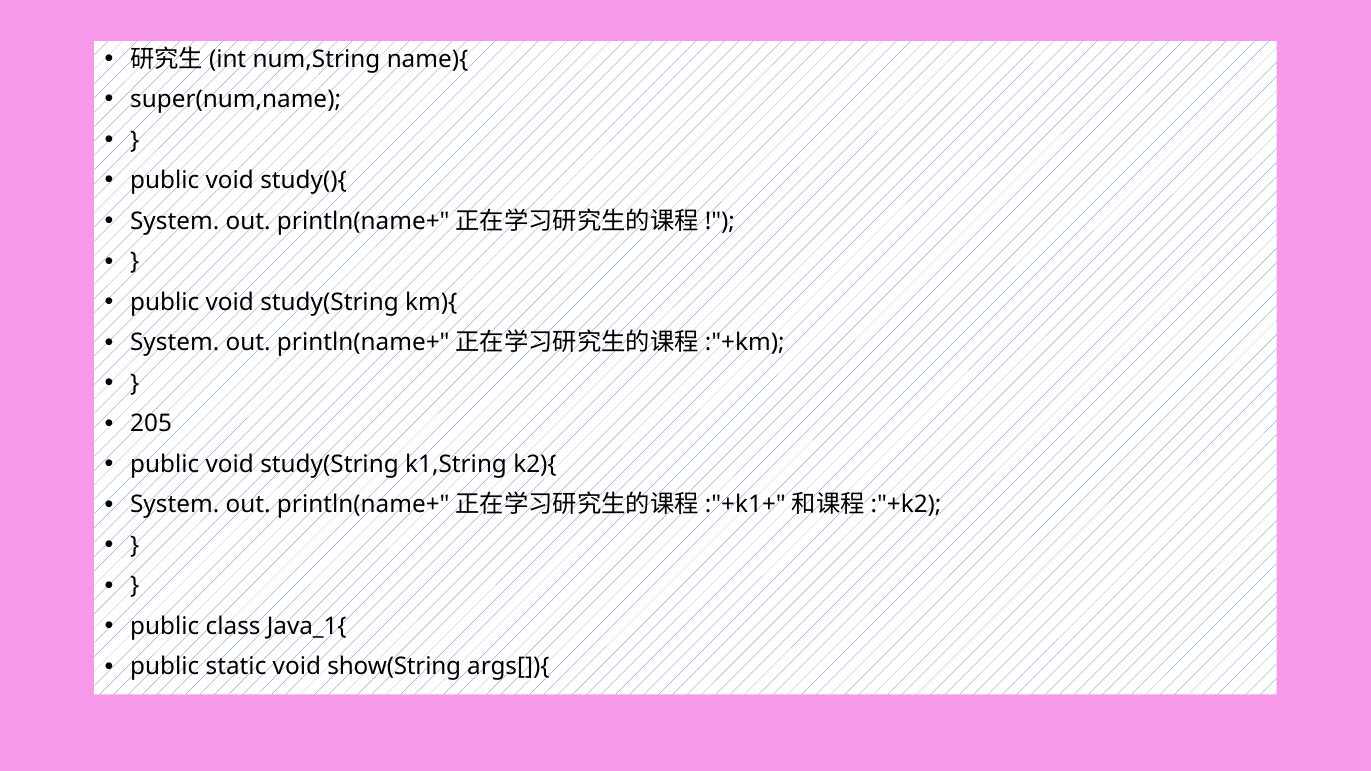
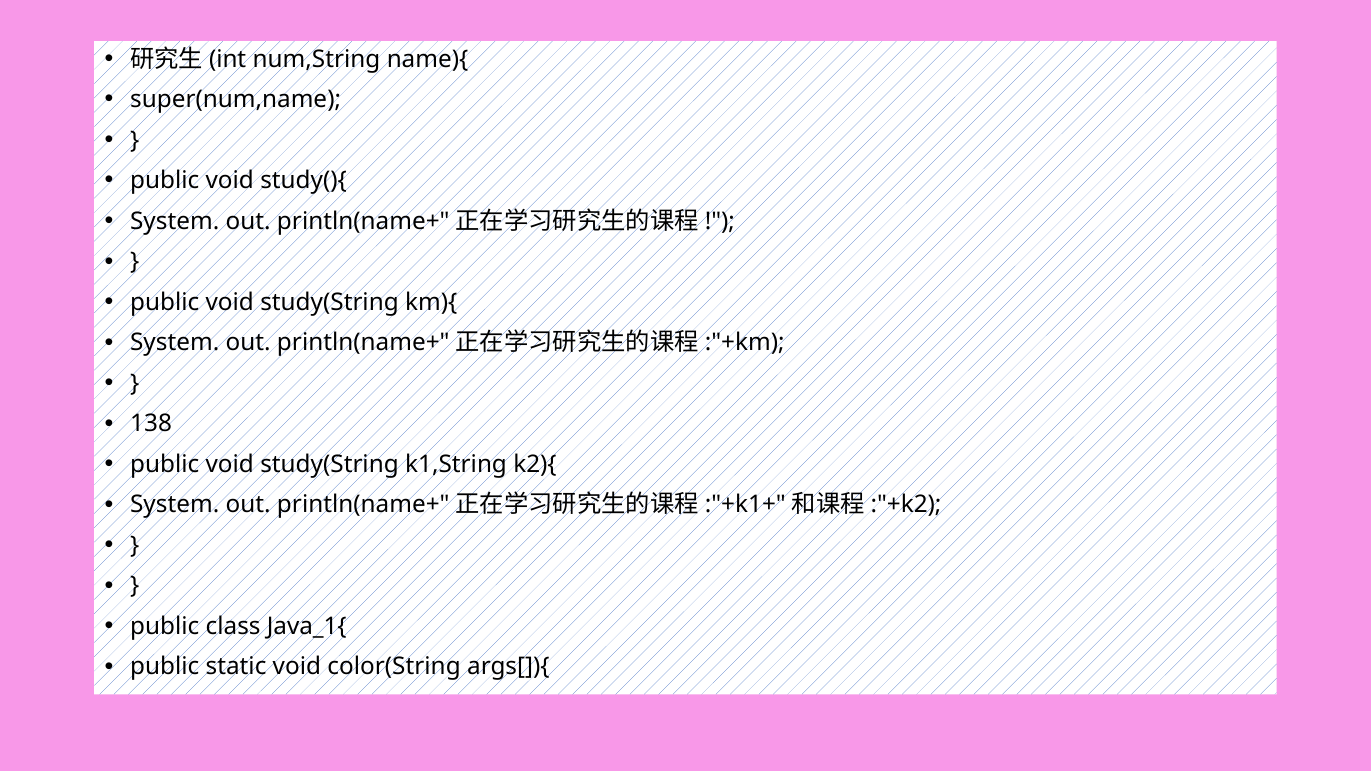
205: 205 -> 138
show(String: show(String -> color(String
